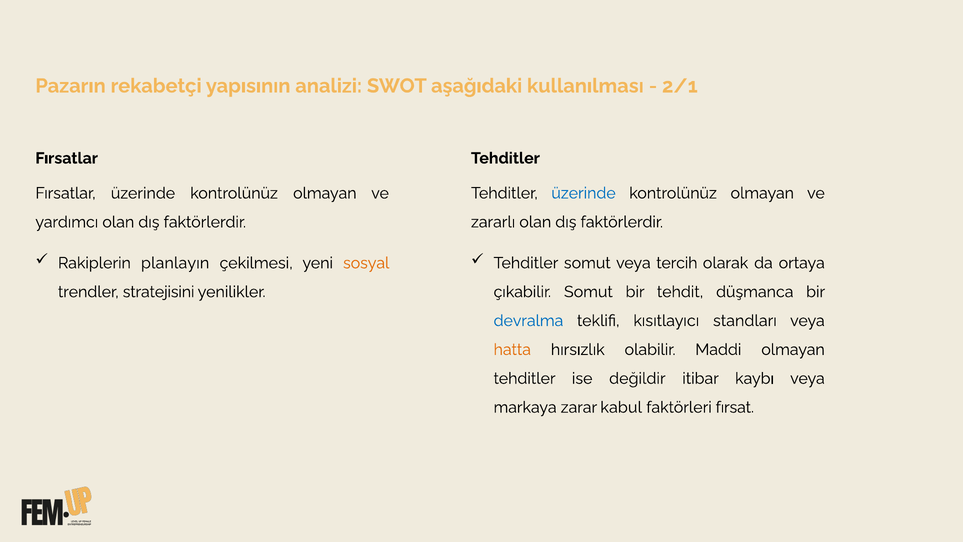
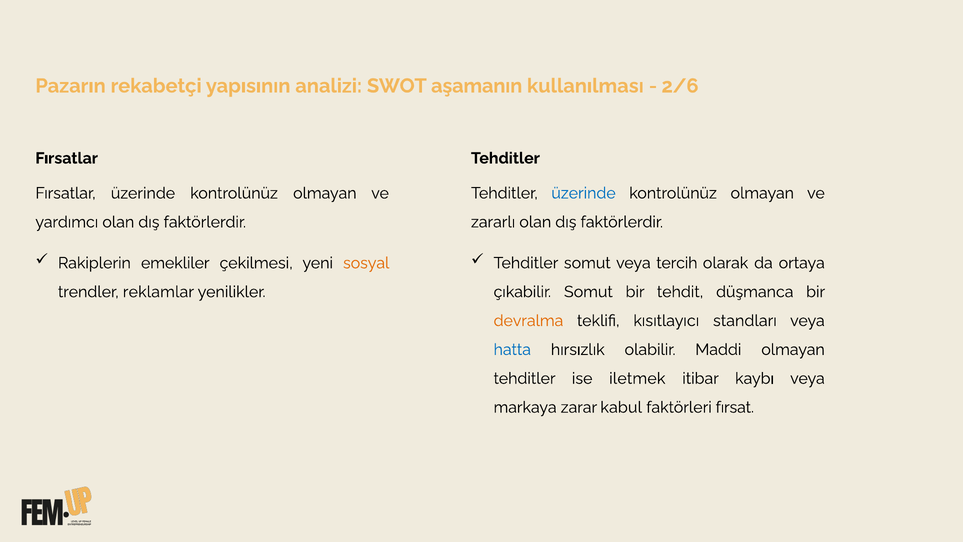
aşağıdaki: aşağıdaki -> aşamanın
2/1: 2/1 -> 2/6
planlayın: planlayın -> emekliler
stratejisini: stratejisini -> reklamlar
devralma colour: blue -> orange
hatta colour: orange -> blue
değildir: değildir -> iletmek
